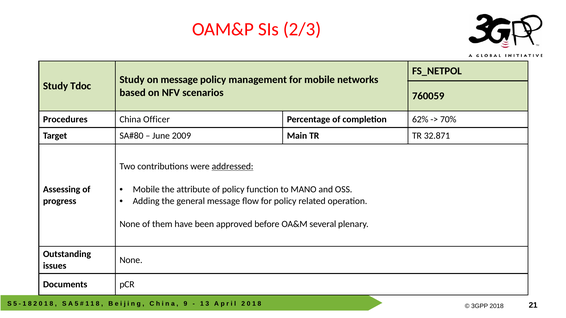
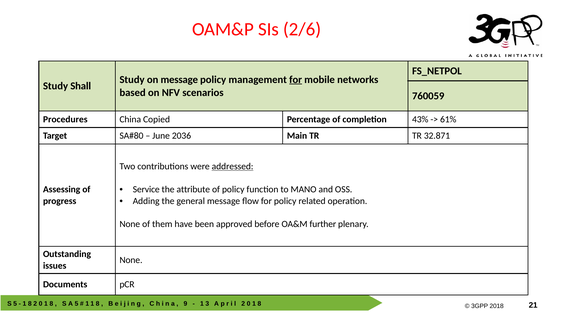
2/3: 2/3 -> 2/6
for at (296, 80) underline: none -> present
Tdoc: Tdoc -> Shall
Officer: Officer -> Copied
62%: 62% -> 43%
70%: 70% -> 61%
2009: 2009 -> 2036
Mobile at (146, 190): Mobile -> Service
several: several -> further
